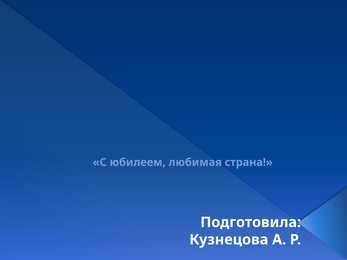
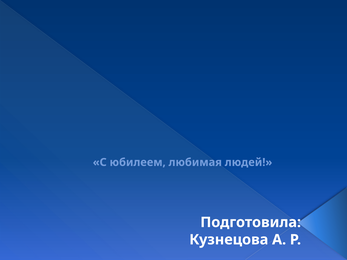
страна: страна -> людей
